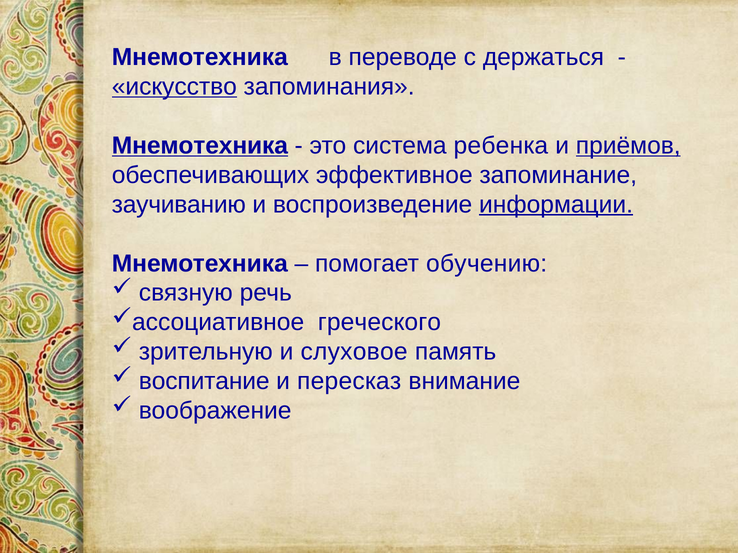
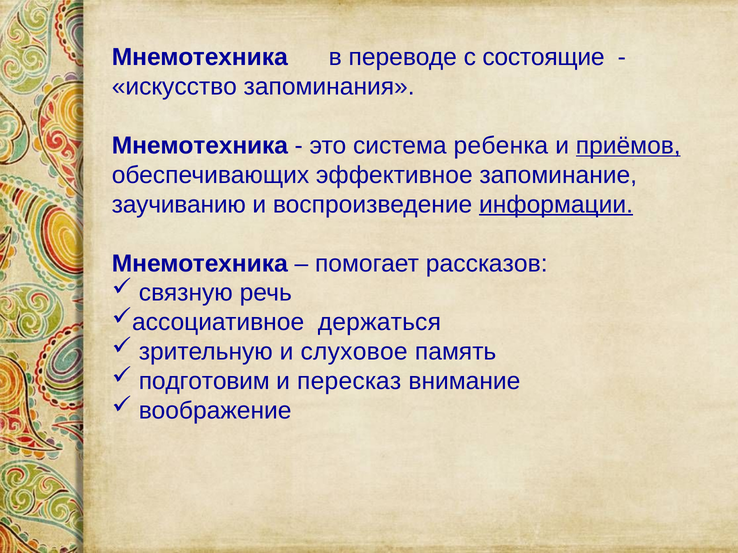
держаться: держаться -> состоящие
искусство underline: present -> none
Мнемотехника at (200, 146) underline: present -> none
обучению: обучению -> рассказов
греческого: греческого -> держаться
воспитание: воспитание -> подготовим
